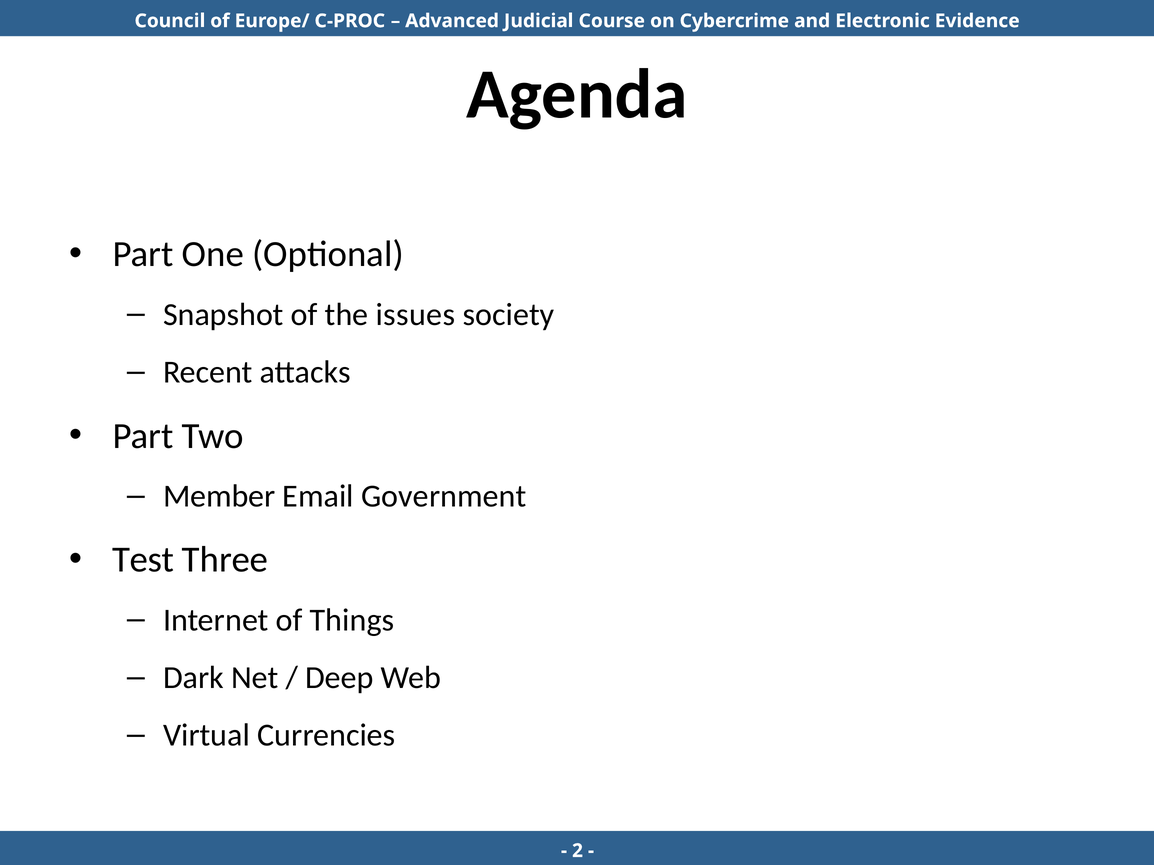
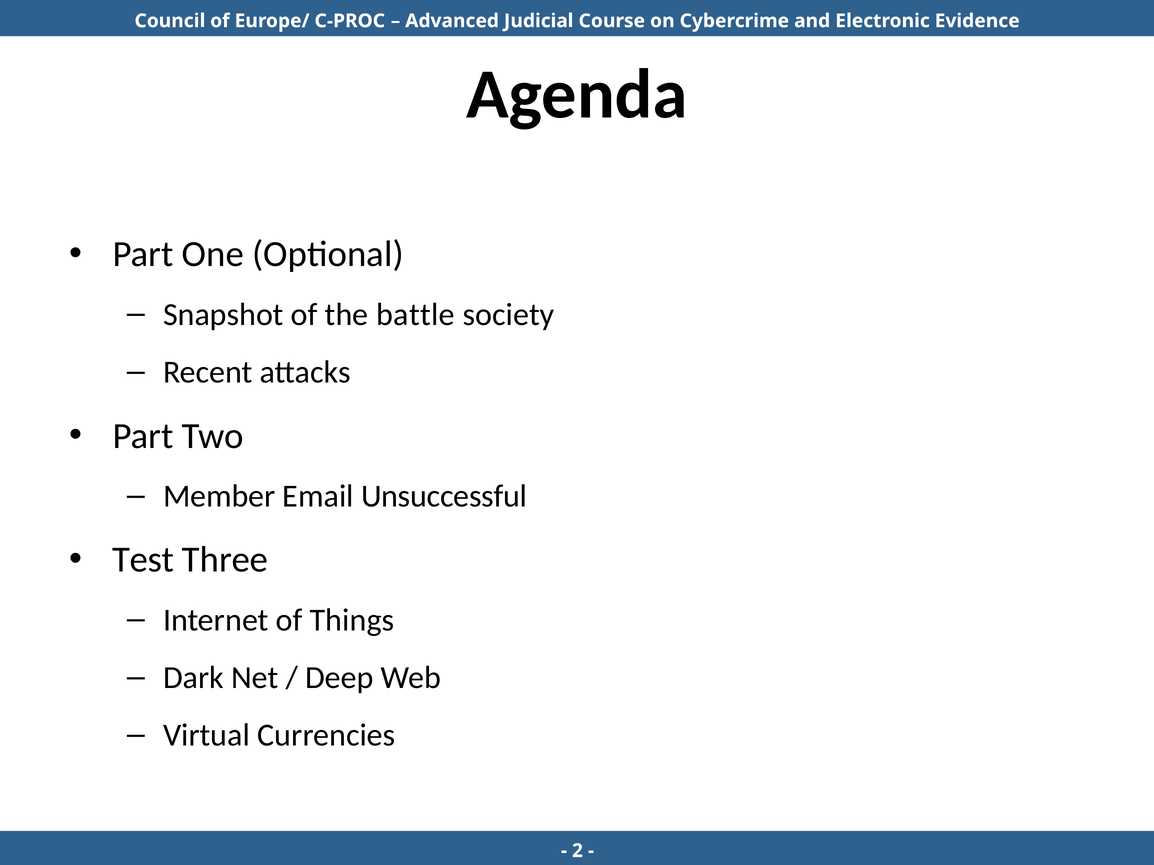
issues: issues -> battle
Government: Government -> Unsuccessful
